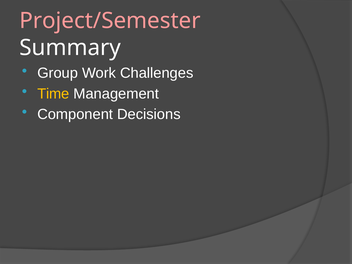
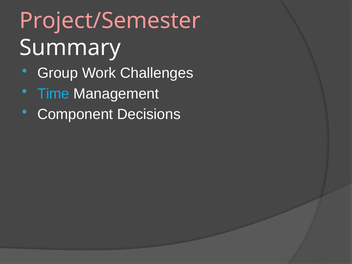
Time colour: yellow -> light blue
